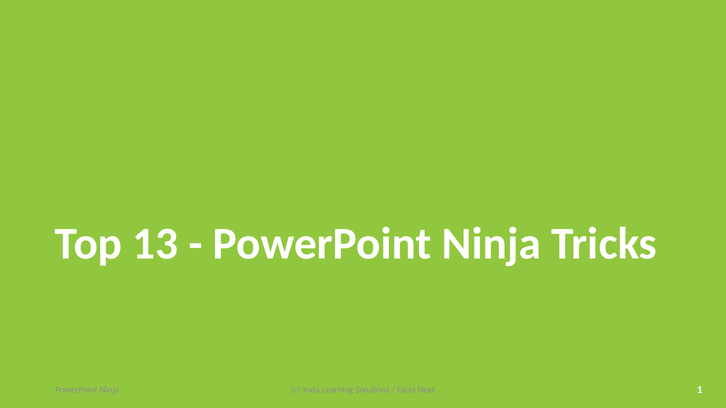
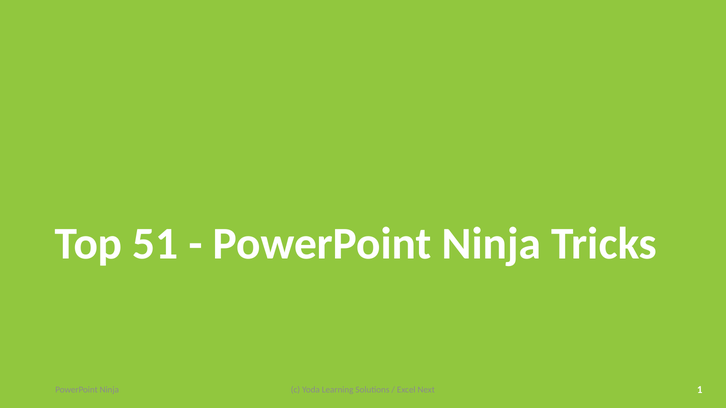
13: 13 -> 51
